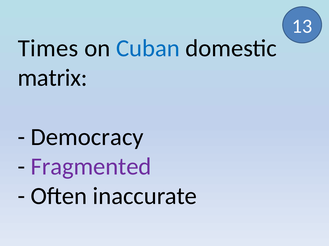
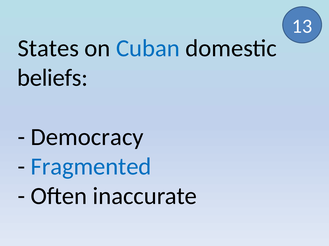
Times: Times -> States
matrix: matrix -> beliefs
Fragmented colour: purple -> blue
